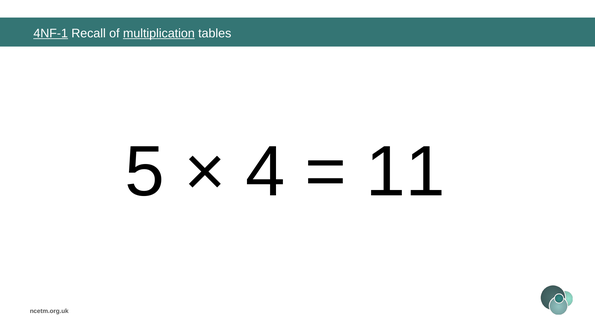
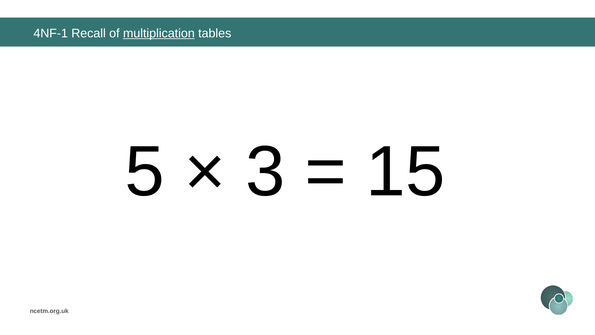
4NF-1 underline: present -> none
4: 4 -> 3
11: 11 -> 15
